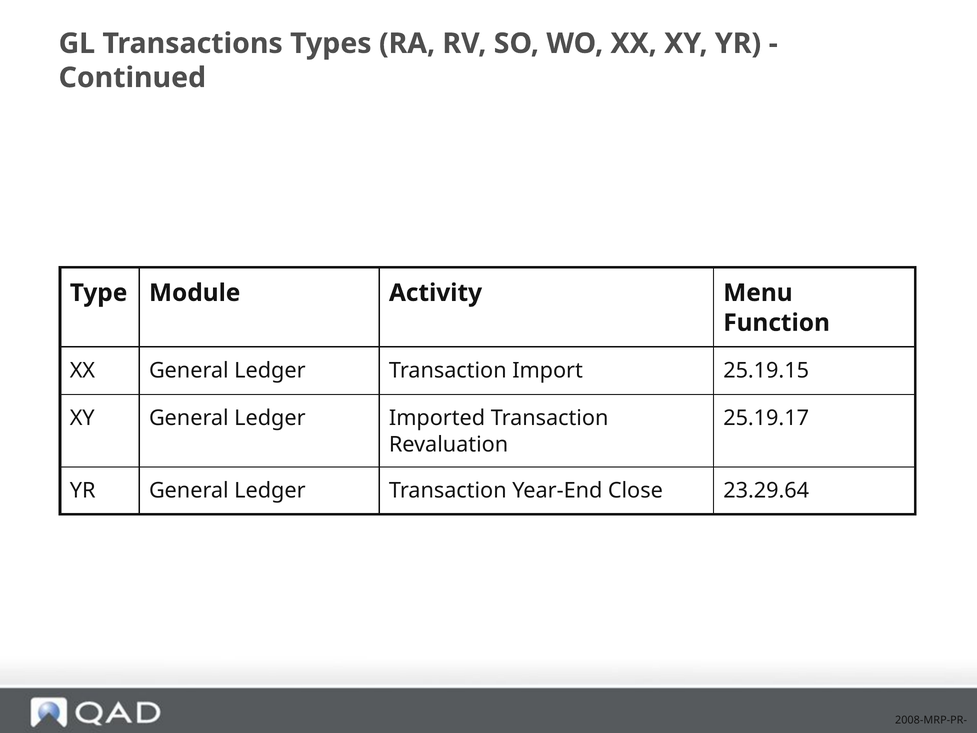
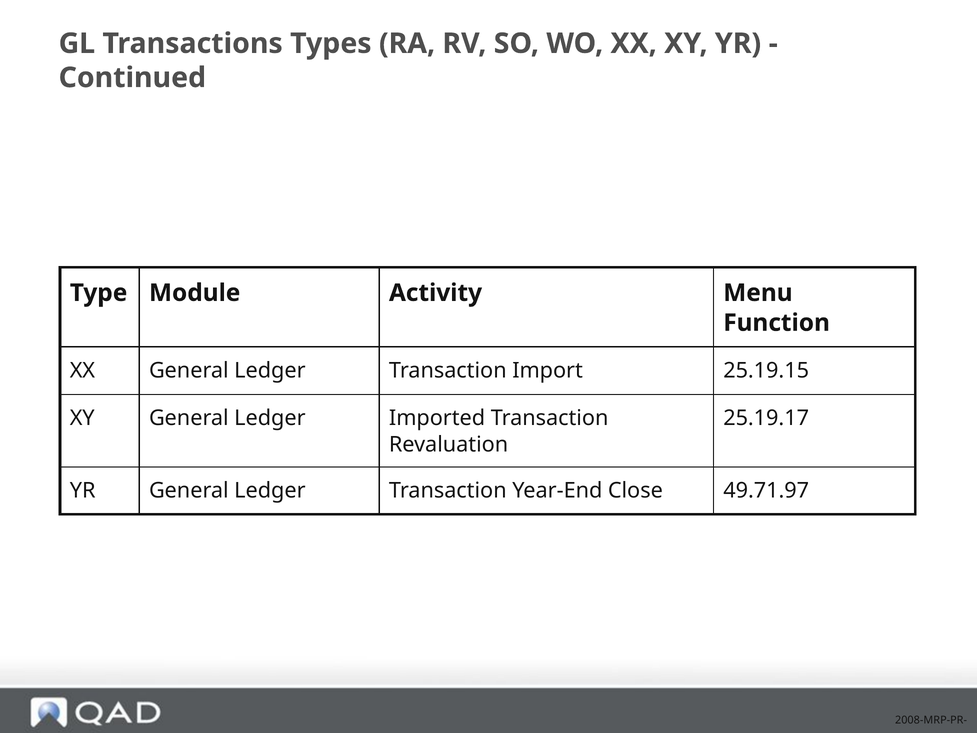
23.29.64: 23.29.64 -> 49.71.97
